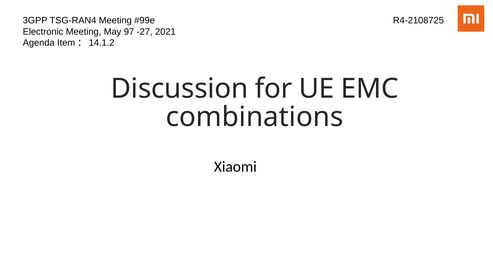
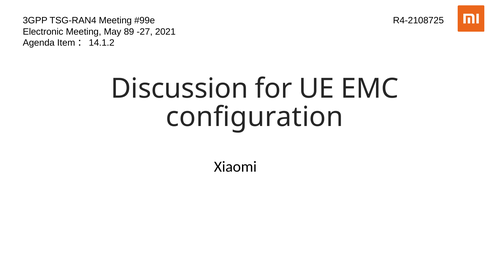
97: 97 -> 89
combinations: combinations -> configuration
